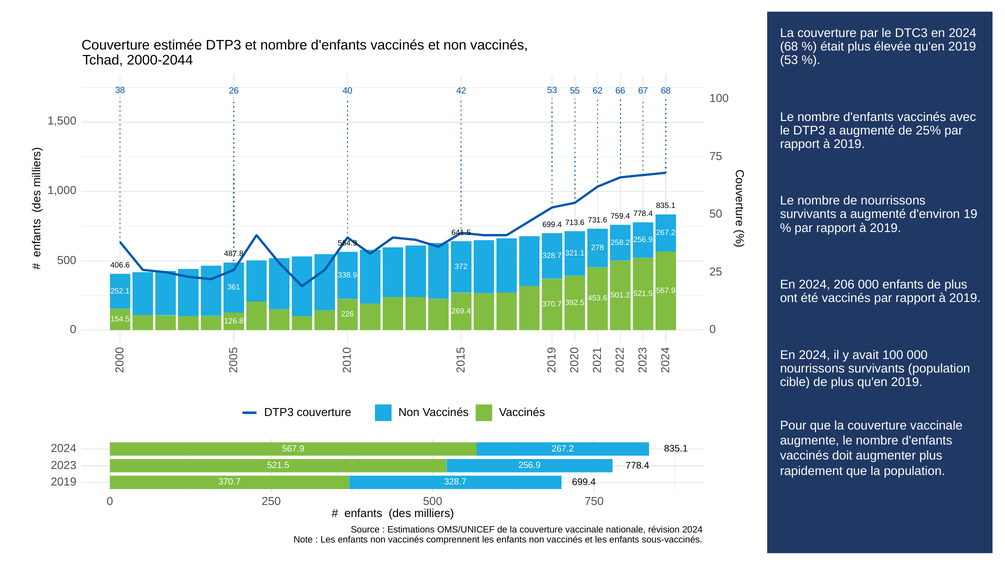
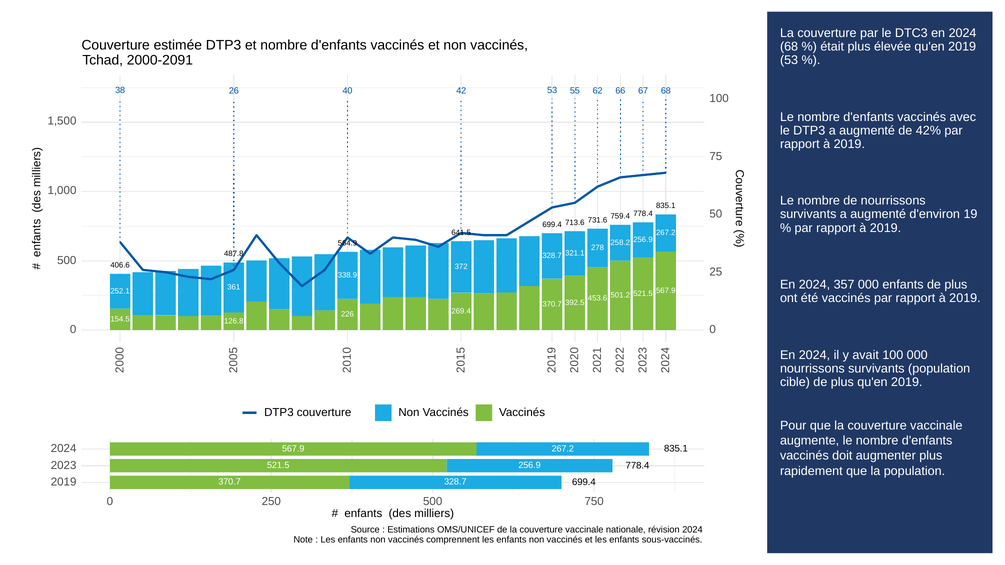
2000-2044: 2000-2044 -> 2000-2091
25%: 25% -> 42%
206: 206 -> 357
